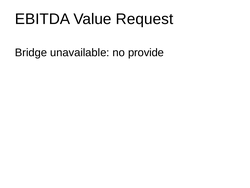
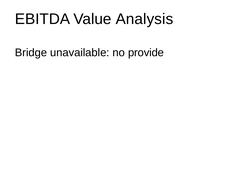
Request: Request -> Analysis
